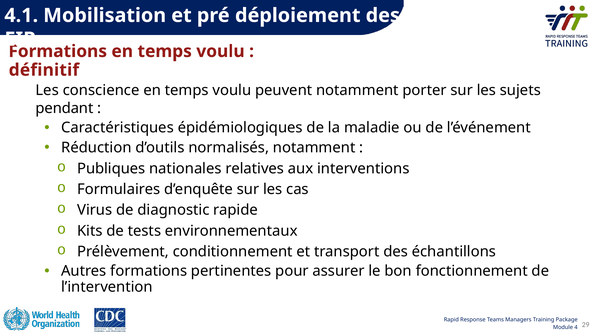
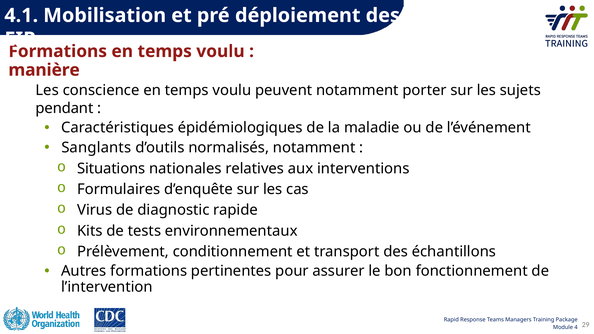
définitif: définitif -> manière
Réduction: Réduction -> Sanglants
Publiques: Publiques -> Situations
